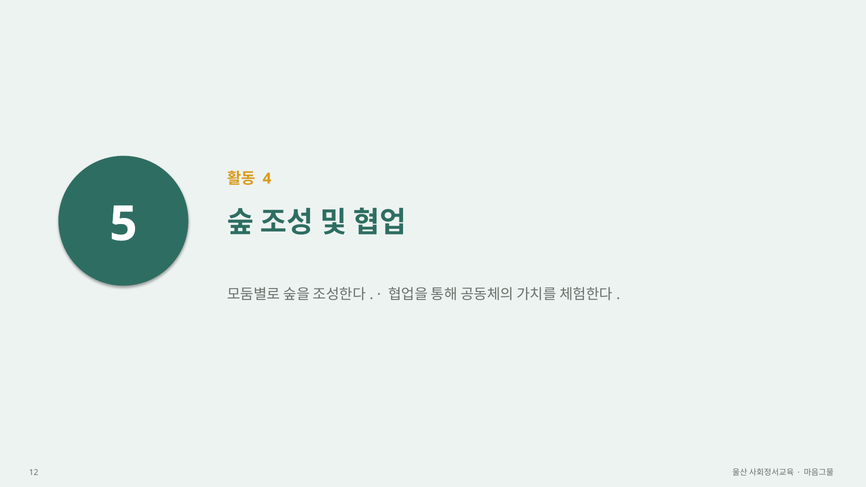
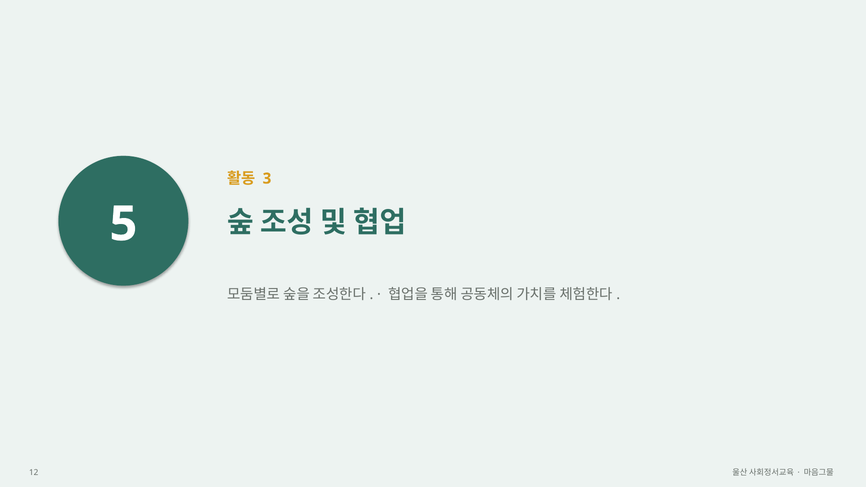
4: 4 -> 3
